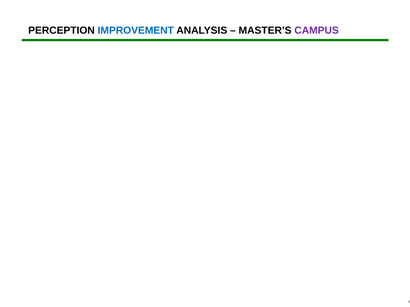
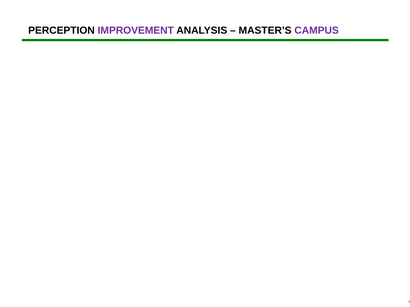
IMPROVEMENT colour: blue -> purple
